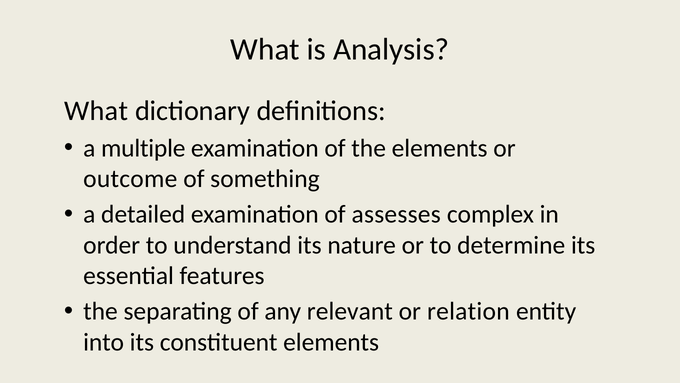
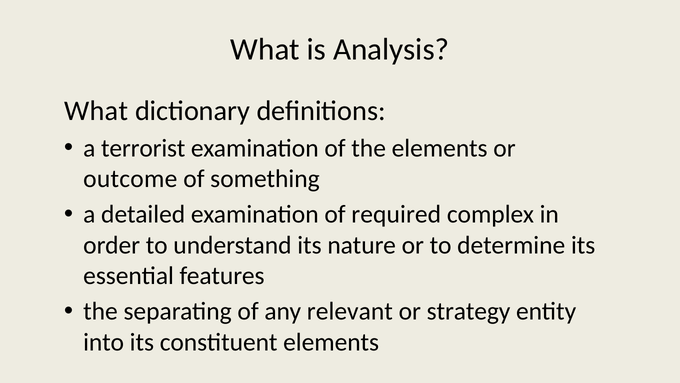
multiple: multiple -> terrorist
assesses: assesses -> required
relation: relation -> strategy
